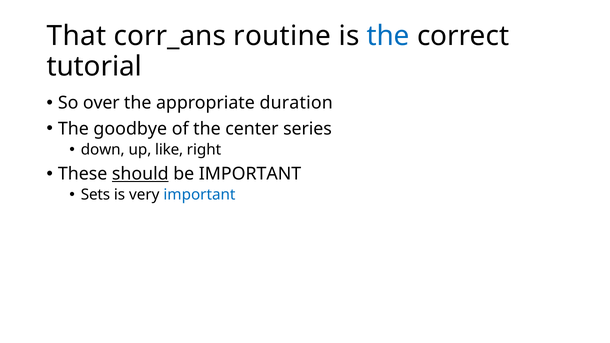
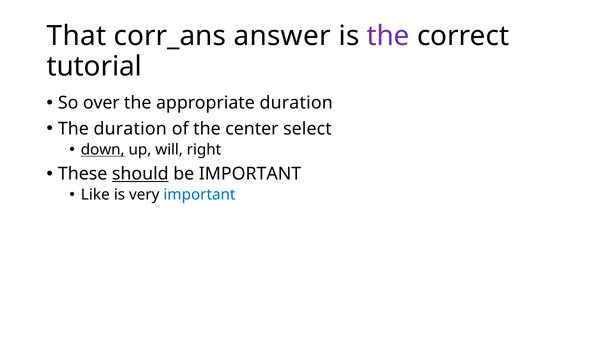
routine: routine -> answer
the at (388, 36) colour: blue -> purple
The goodbye: goodbye -> duration
series: series -> select
down underline: none -> present
like: like -> will
Sets: Sets -> Like
